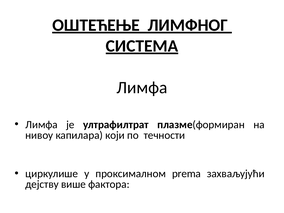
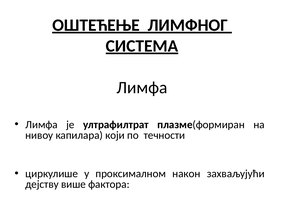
prema: prema -> након
